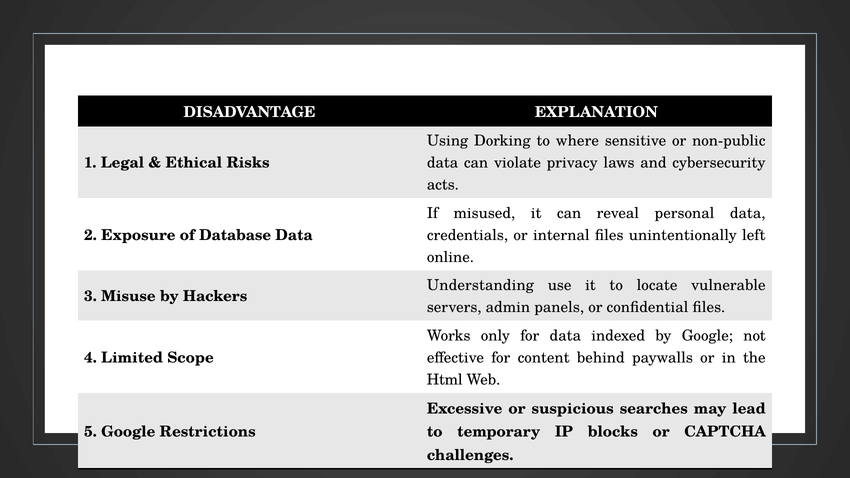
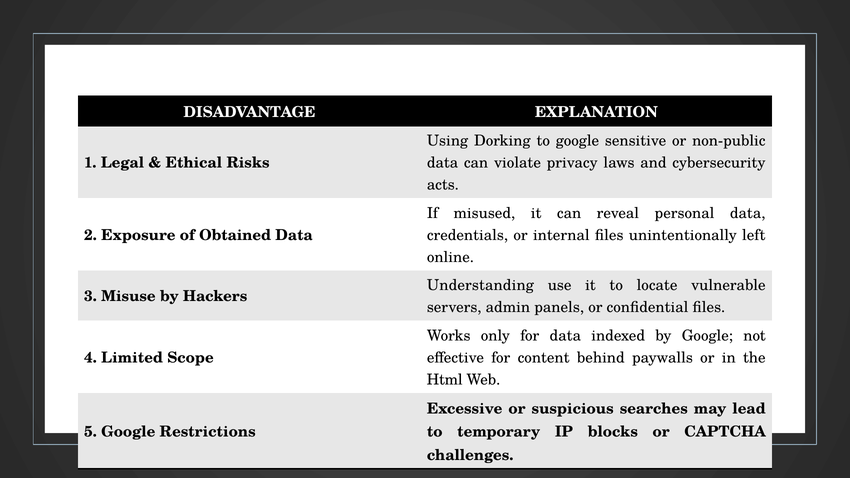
to where: where -> google
Database: Database -> Obtained
